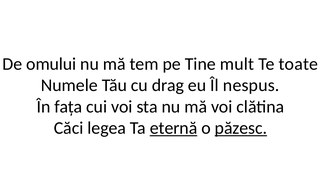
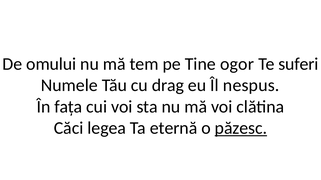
mult: mult -> ogor
toate: toate -> suferi
eternă underline: present -> none
